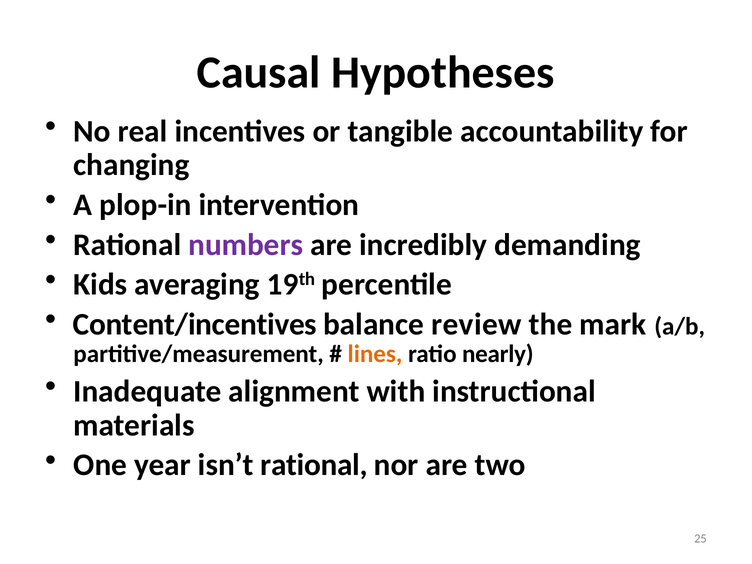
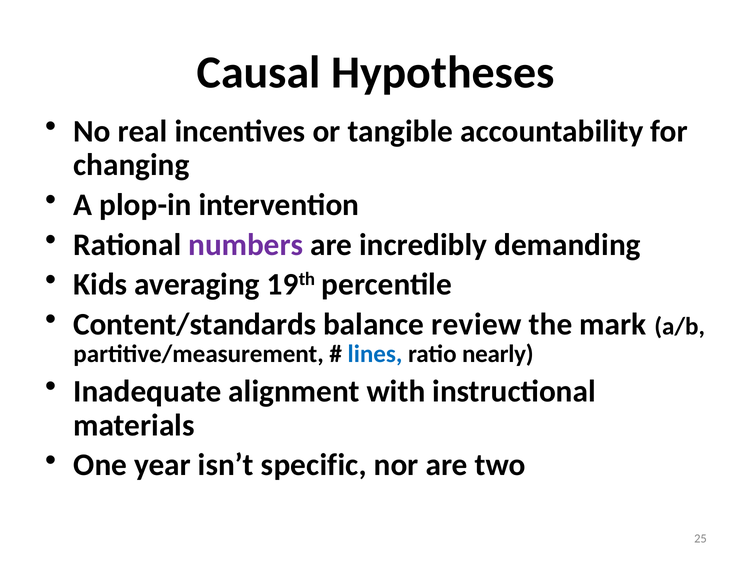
Content/incentives: Content/incentives -> Content/standards
lines colour: orange -> blue
isn’t rational: rational -> specific
